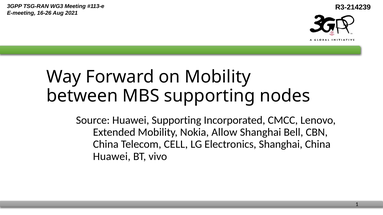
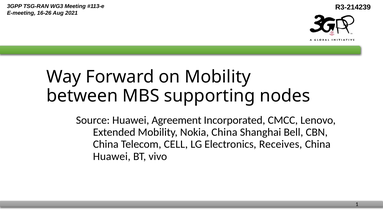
Huawei Supporting: Supporting -> Agreement
Nokia Allow: Allow -> China
Electronics Shanghai: Shanghai -> Receives
